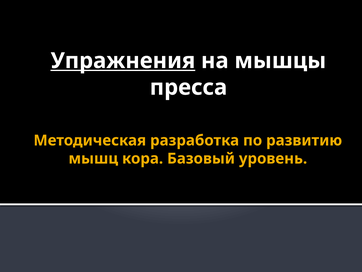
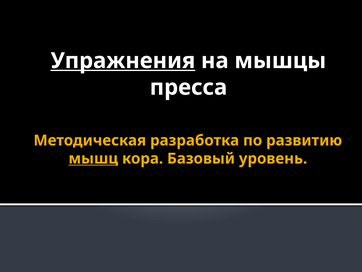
мышц underline: none -> present
